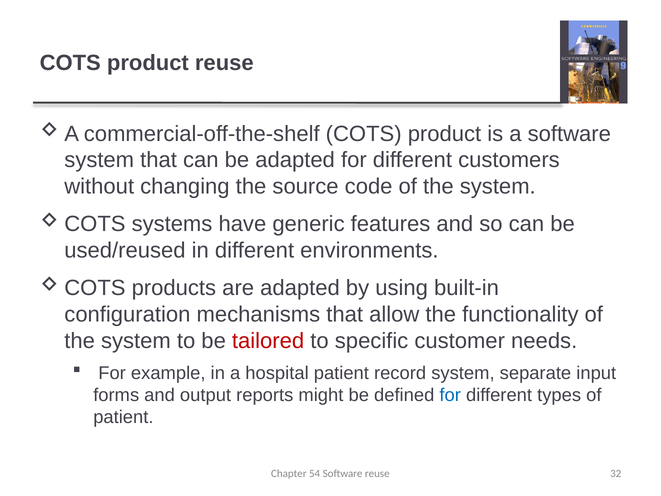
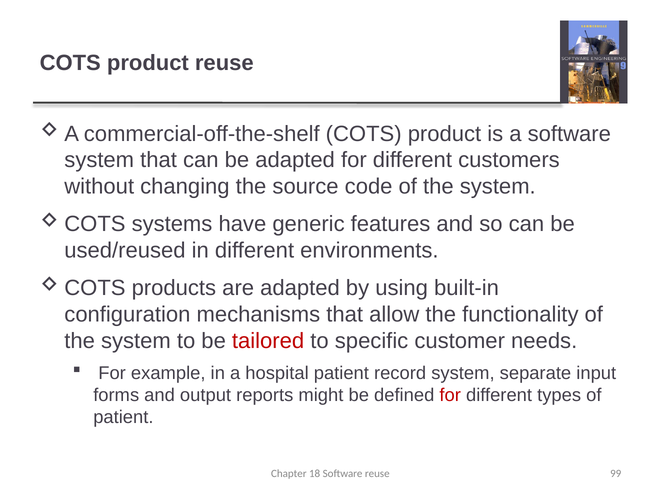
for at (450, 395) colour: blue -> red
54: 54 -> 18
32: 32 -> 99
